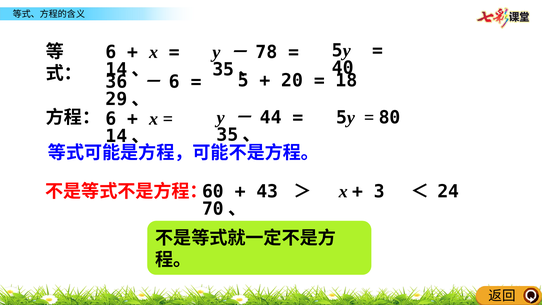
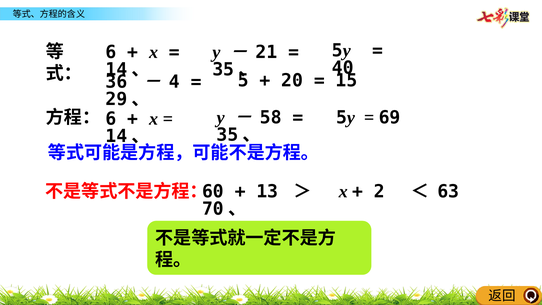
78: 78 -> 21
18: 18 -> 15
6 at (174, 82): 6 -> 4
44: 44 -> 58
80: 80 -> 69
3: 3 -> 2
24: 24 -> 63
43: 43 -> 13
